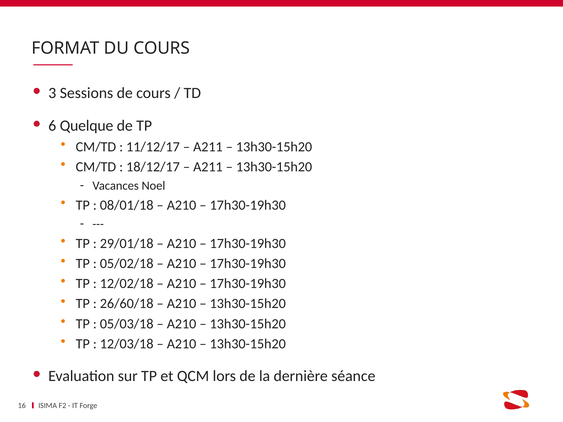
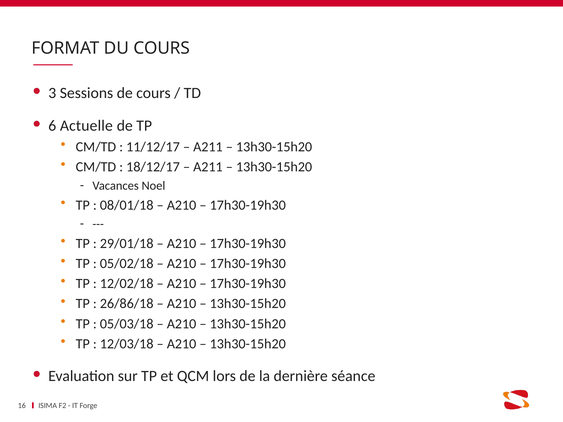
Quelque: Quelque -> Actuelle
26/60/18: 26/60/18 -> 26/86/18
